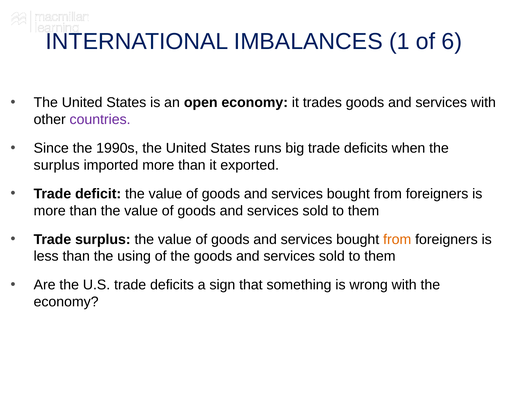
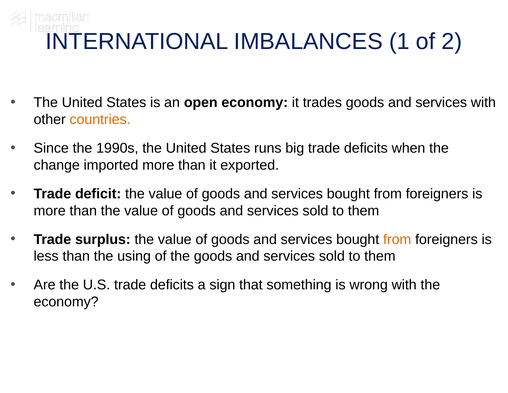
6: 6 -> 2
countries colour: purple -> orange
surplus at (57, 165): surplus -> change
